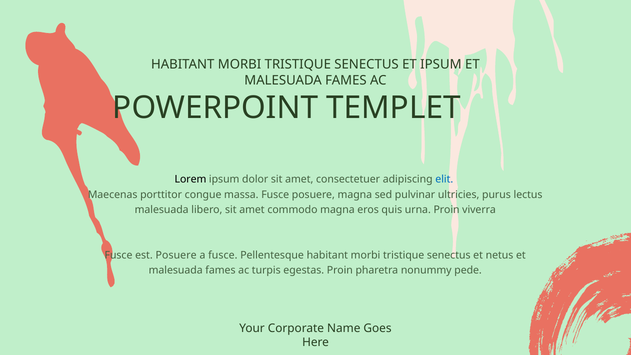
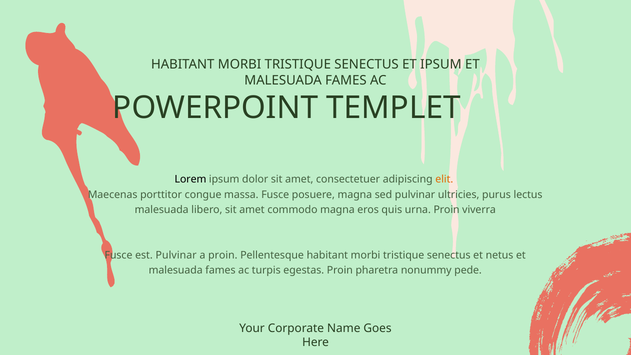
elit colour: blue -> orange
est Posuere: Posuere -> Pulvinar
a fusce: fusce -> proin
